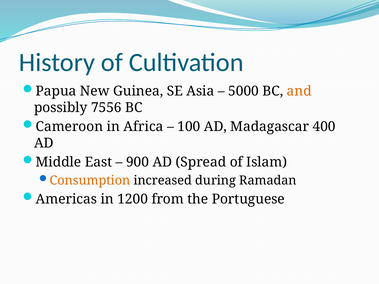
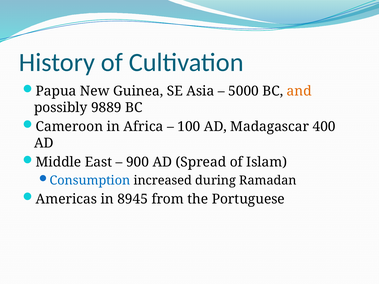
7556: 7556 -> 9889
Consumption colour: orange -> blue
1200: 1200 -> 8945
